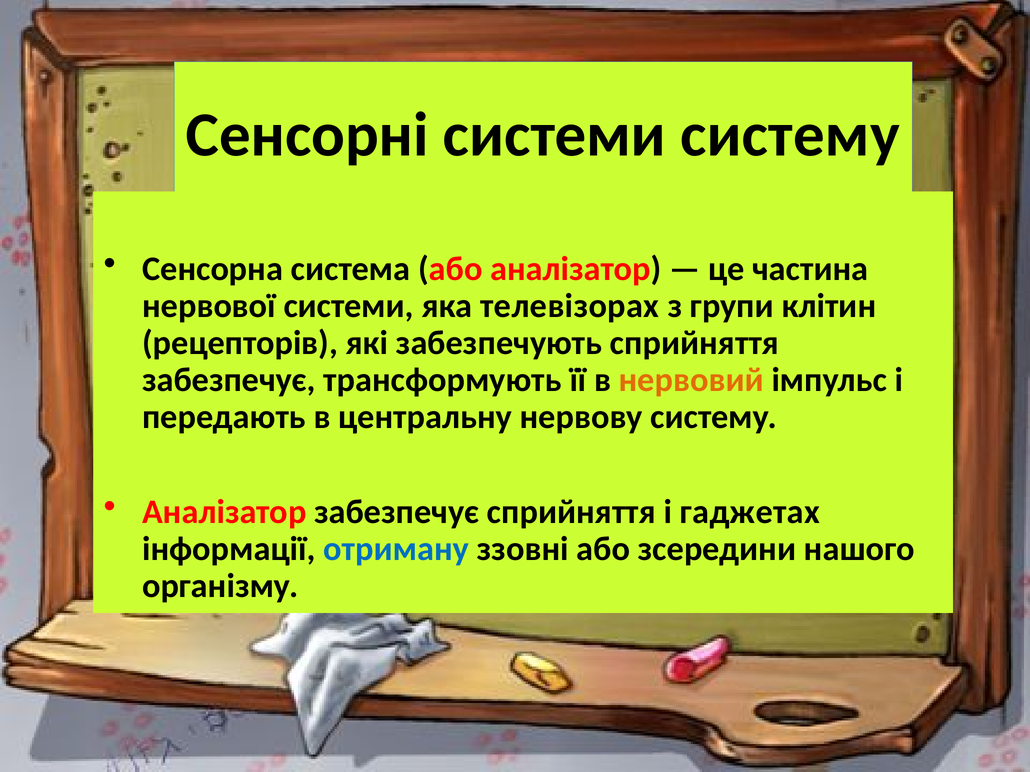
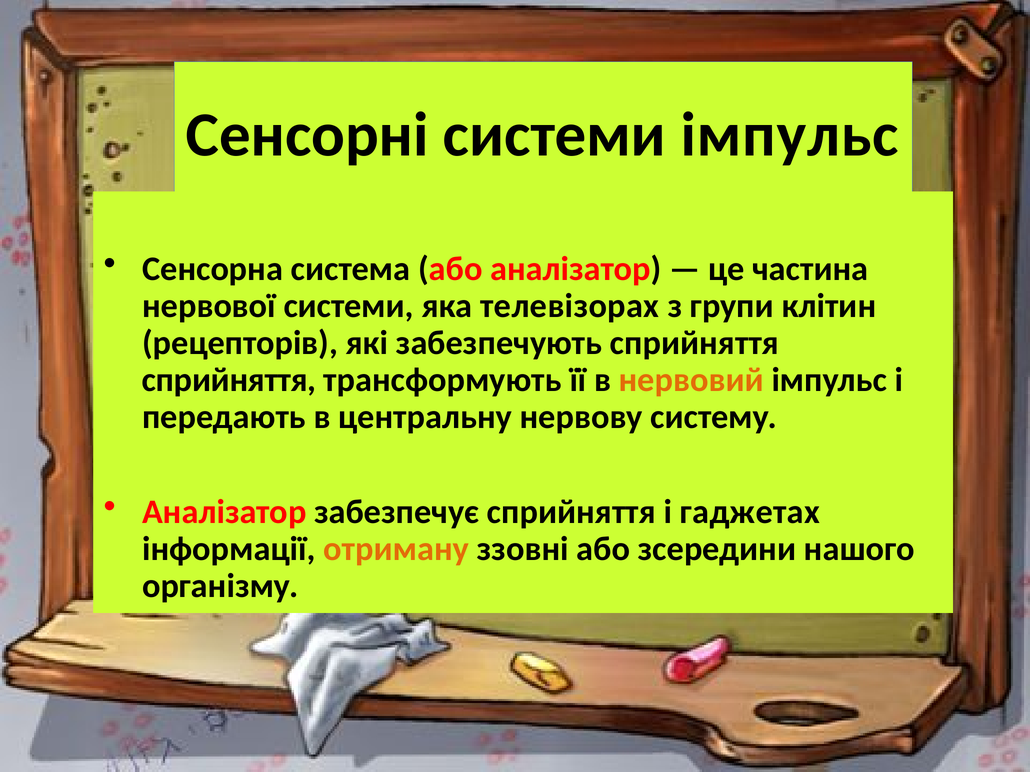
системи систему: систему -> імпульс
забезпечує at (229, 380): забезпечує -> сприйняття
отриману colour: blue -> orange
